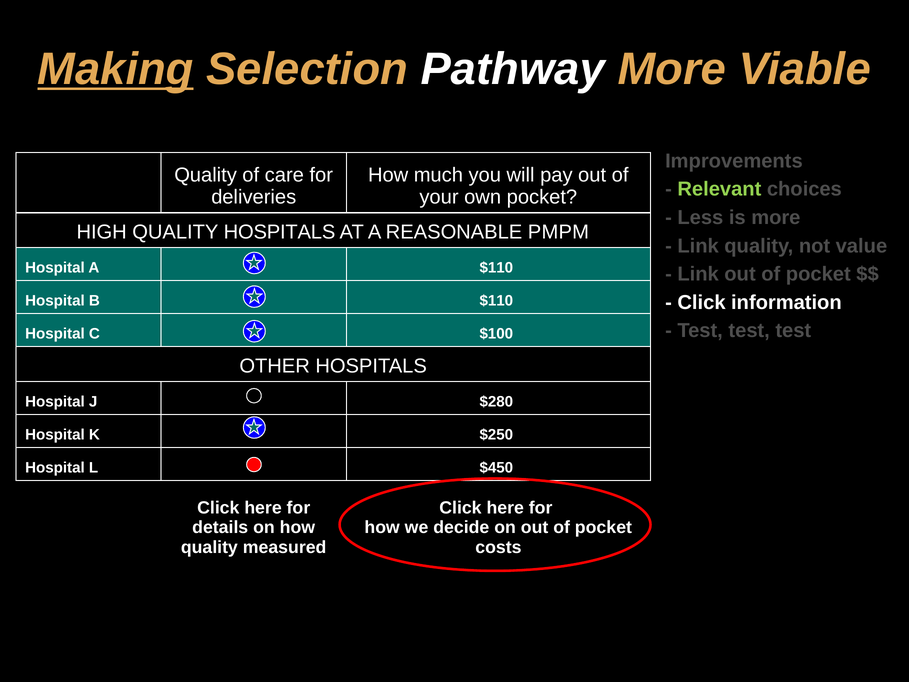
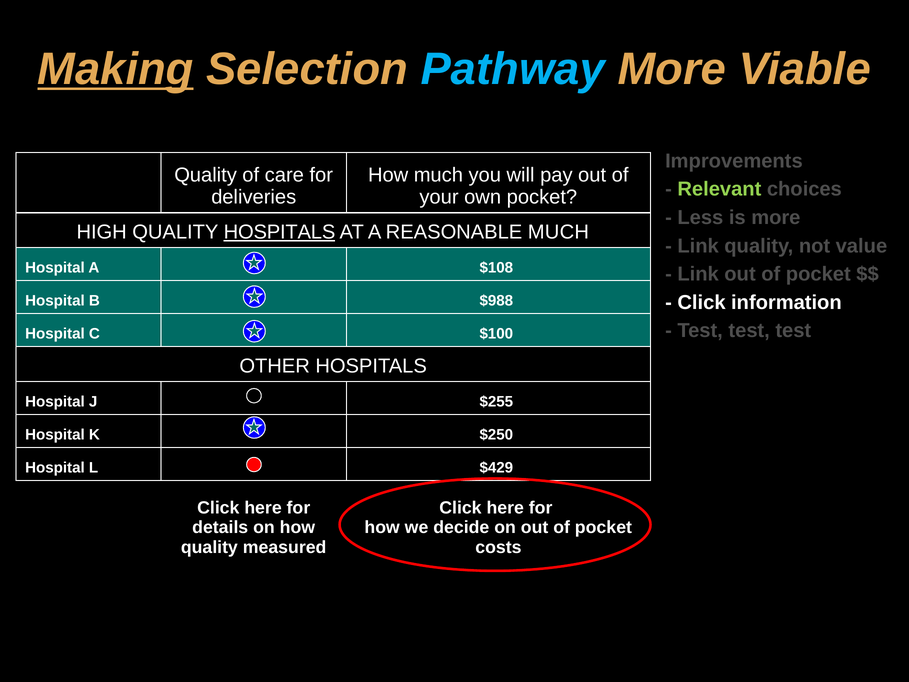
Pathway colour: white -> light blue
HOSPITALS at (280, 232) underline: none -> present
REASONABLE PMPM: PMPM -> MUCH
A $110: $110 -> $108
B $110: $110 -> $988
$280: $280 -> $255
$450: $450 -> $429
